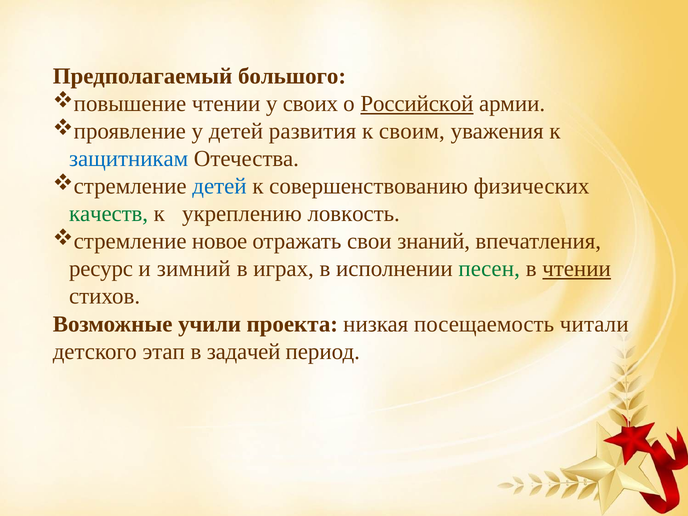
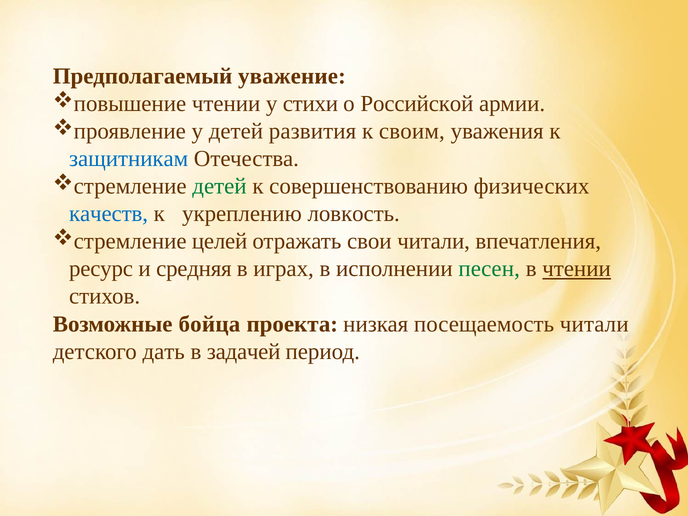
большого: большого -> уважение
своих: своих -> стихи
Российской underline: present -> none
детей at (220, 186) colour: blue -> green
качеств colour: green -> blue
новое: новое -> целей
свои знаний: знаний -> читали
зимний: зимний -> средняя
учили: учили -> бойца
этап: этап -> дать
